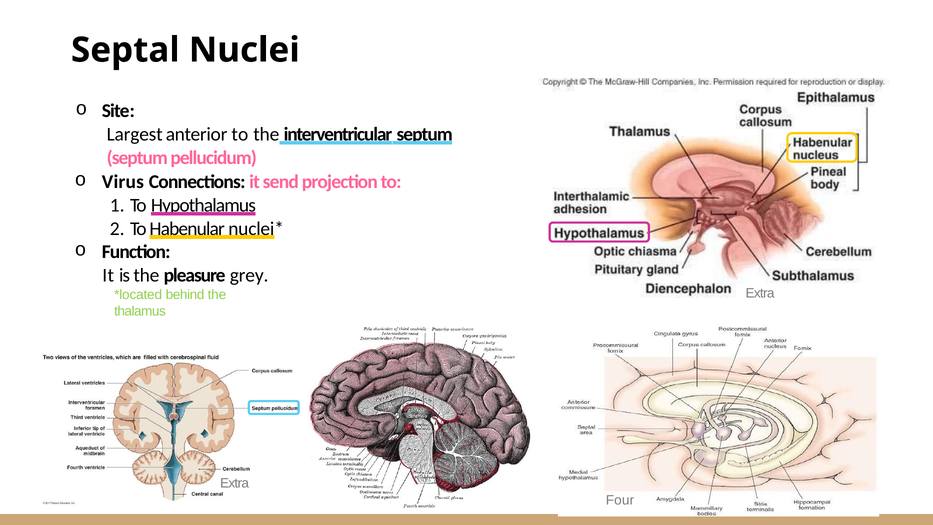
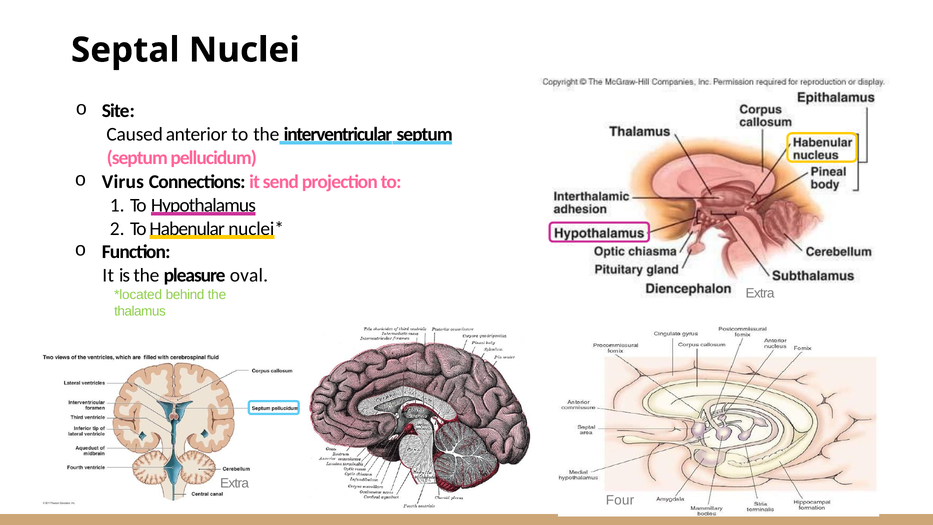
Largest: Largest -> Caused
grey: grey -> oval
